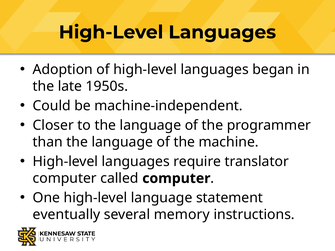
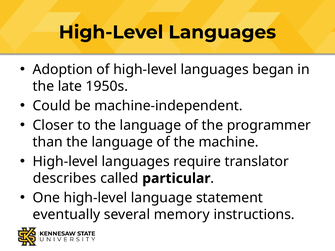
computer at (65, 179): computer -> describes
called computer: computer -> particular
